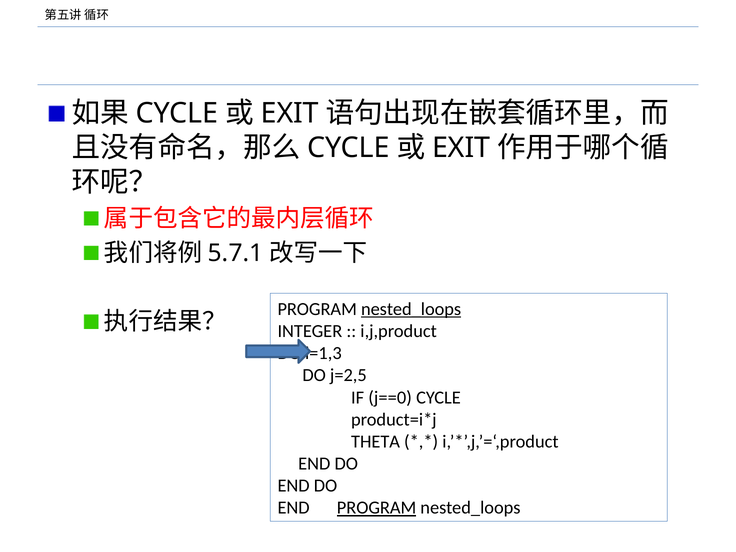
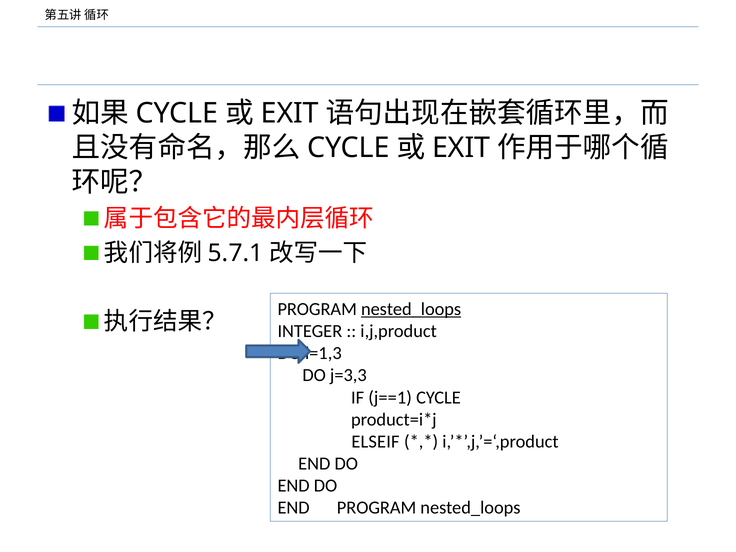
j=2,5: j=2,5 -> j=3,3
j==0: j==0 -> j==1
THETA: THETA -> ELSEIF
PROGRAM at (377, 508) underline: present -> none
